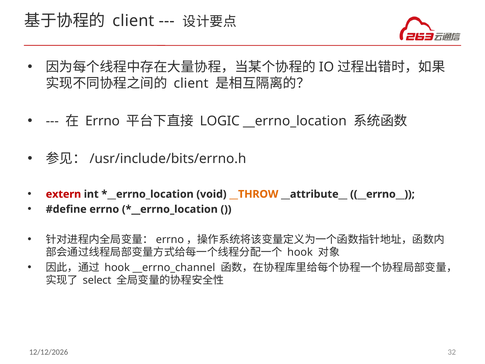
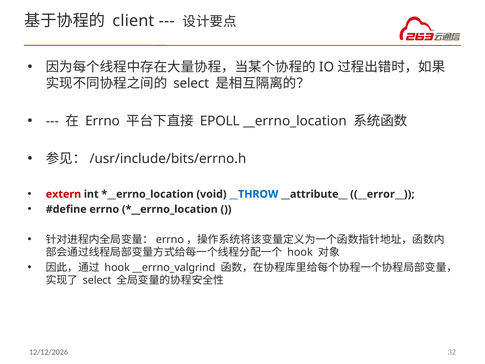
client at (191, 83): client -> select
LOGIC: LOGIC -> EPOLL
__THROW colour: orange -> blue
__errno__: __errno__ -> __error__
__errno_channel: __errno_channel -> __errno_valgrind
